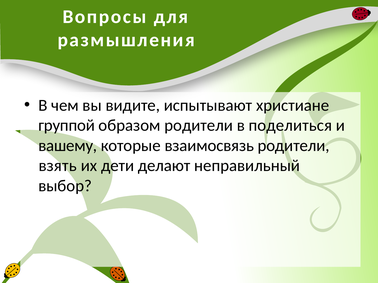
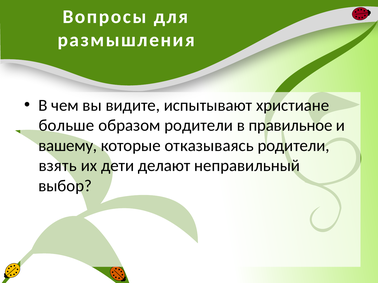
группой: группой -> больше
поделиться: поделиться -> правильное
взаимосвязь: взаимосвязь -> отказываясь
